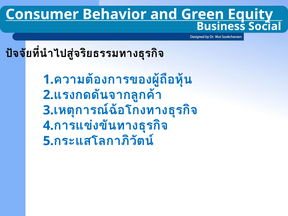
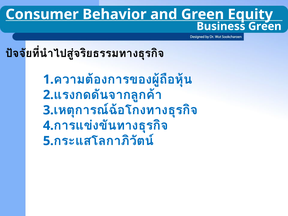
Business Social: Social -> Green
